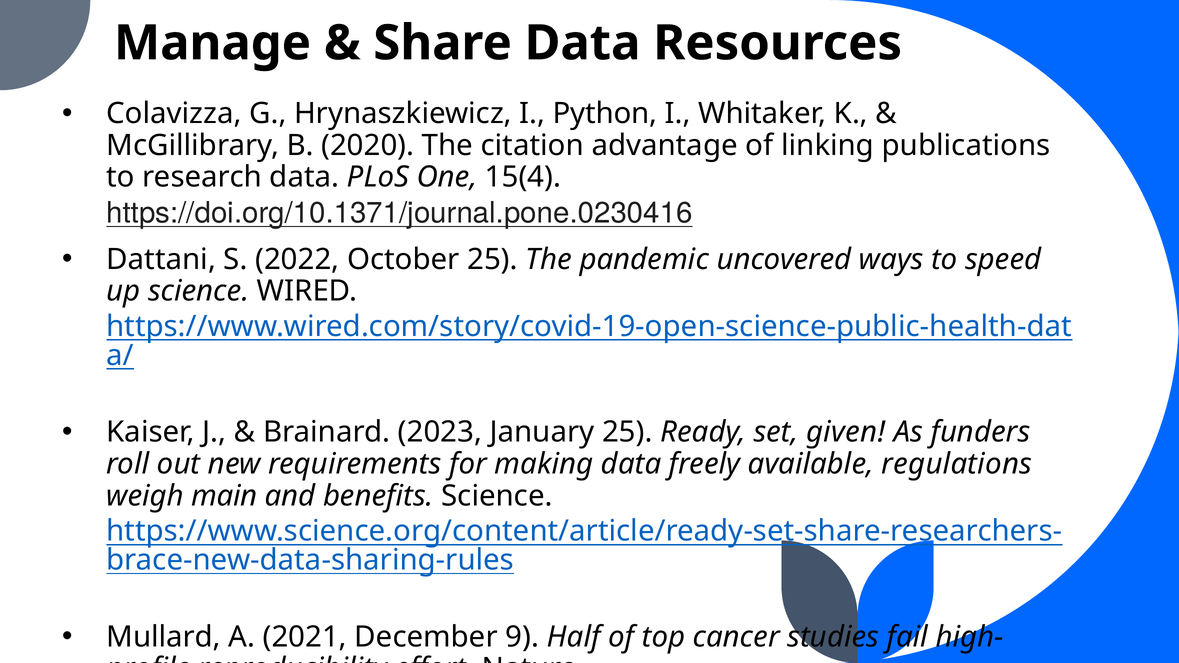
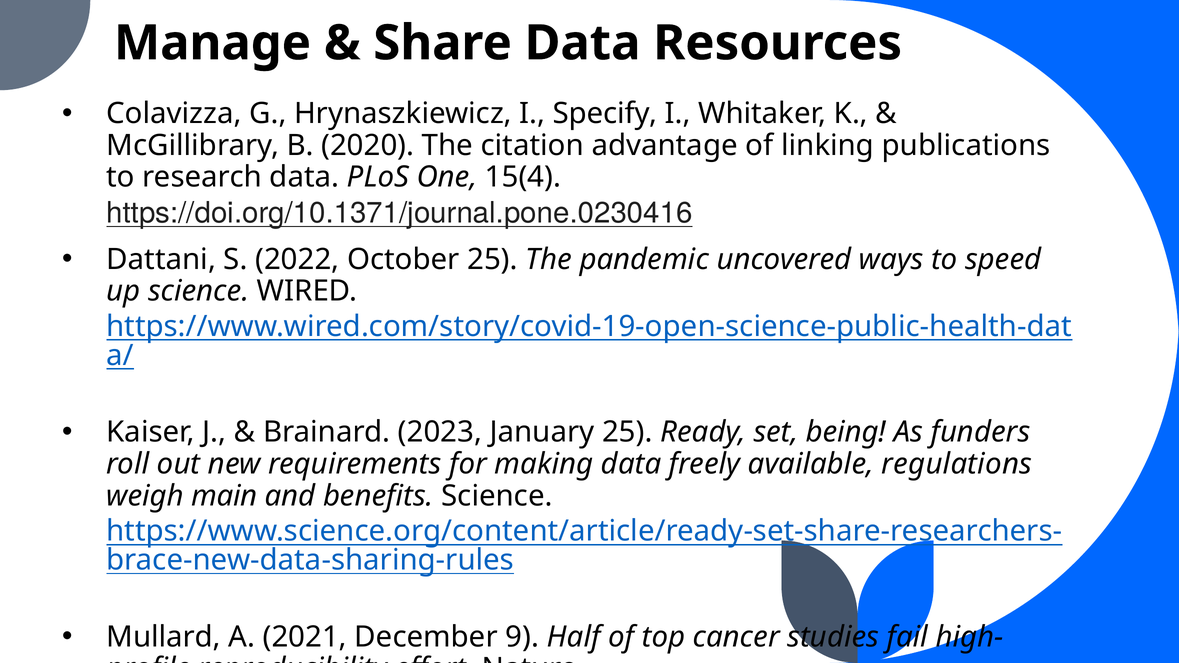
Python: Python -> Specify
given: given -> being
